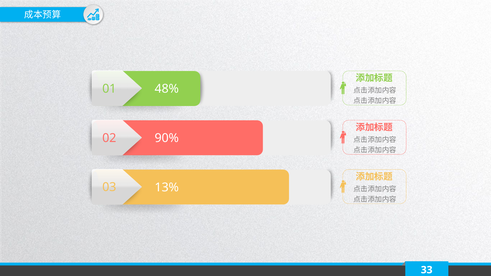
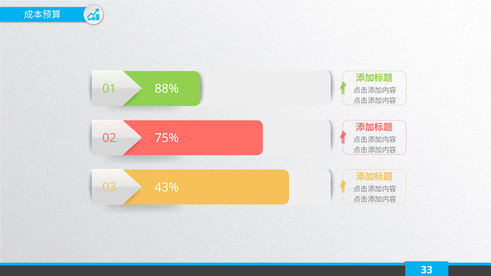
48%: 48% -> 88%
90%: 90% -> 75%
13%: 13% -> 43%
